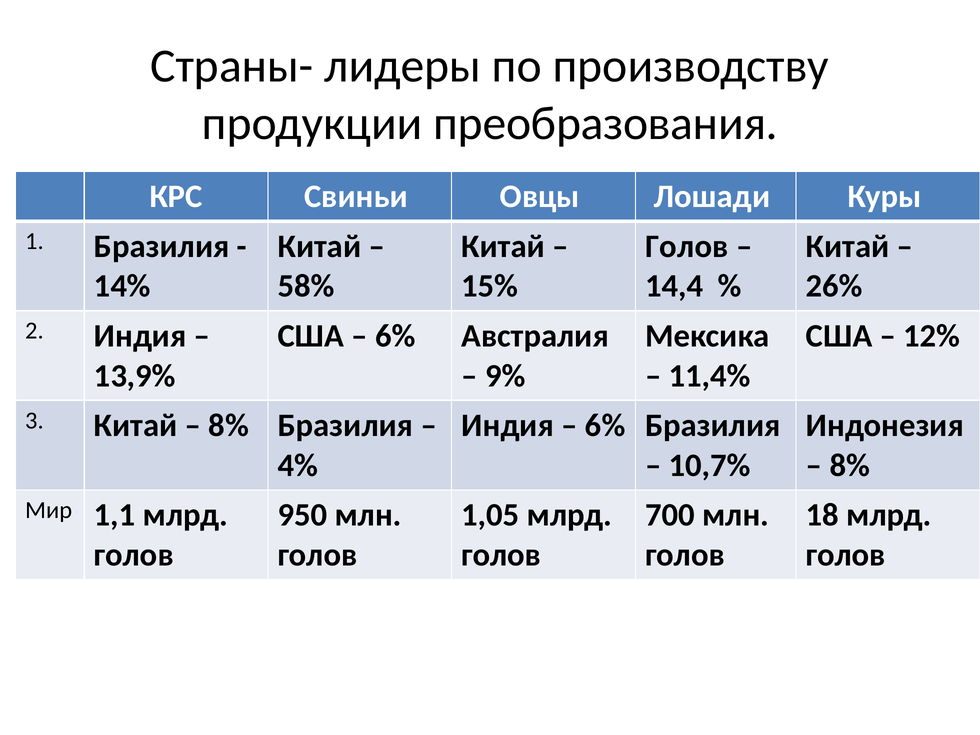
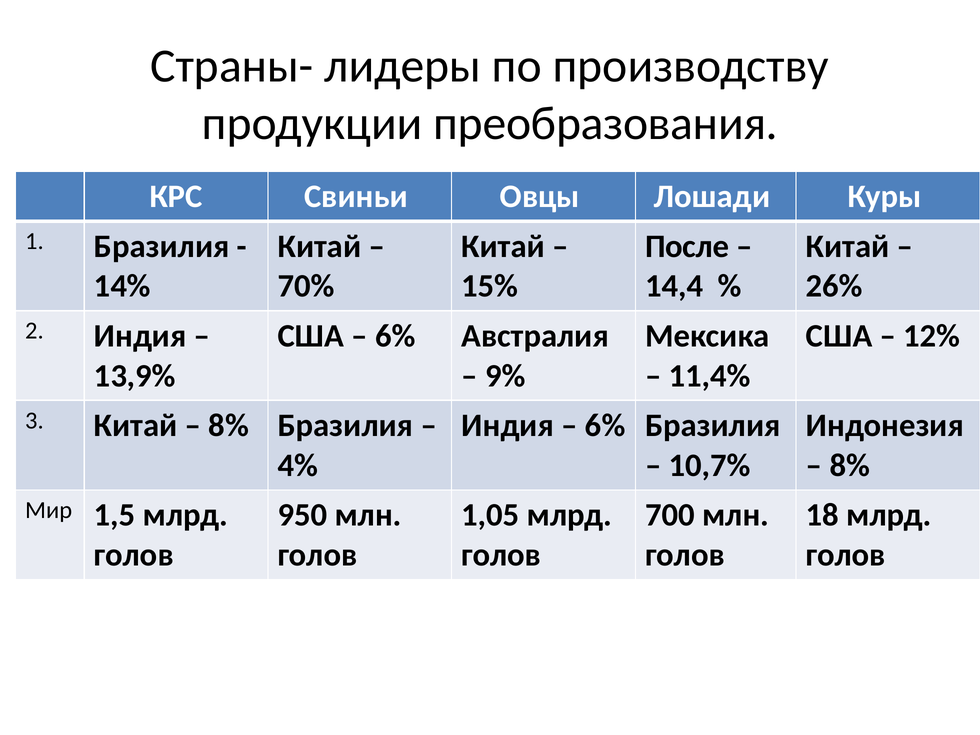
Голов at (687, 246): Голов -> После
58%: 58% -> 70%
1,1: 1,1 -> 1,5
